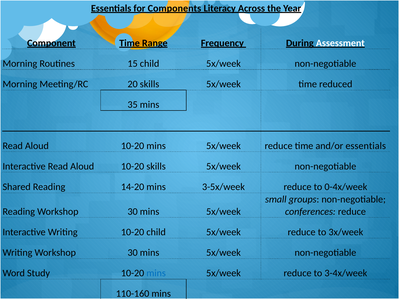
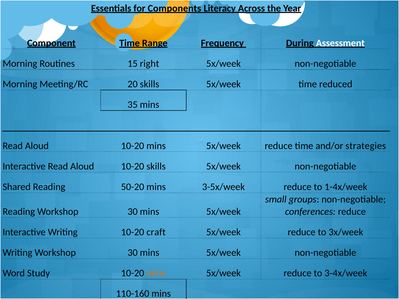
15 child: child -> right
and/or essentials: essentials -> strategies
14-20: 14-20 -> 50-20
0-4x/week: 0-4x/week -> 1-4x/week
10-20 child: child -> craft
mins at (156, 273) colour: blue -> orange
